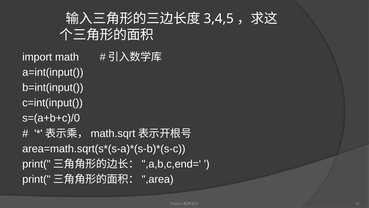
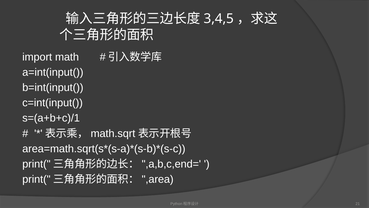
s=(a+b+c)/0: s=(a+b+c)/0 -> s=(a+b+c)/1
